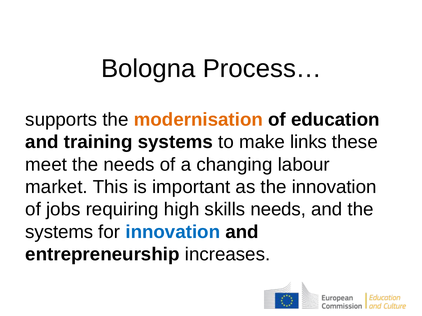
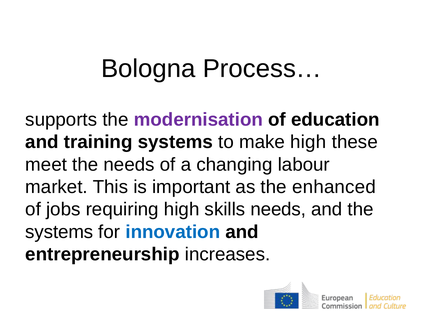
modernisation colour: orange -> purple
make links: links -> high
the innovation: innovation -> enhanced
